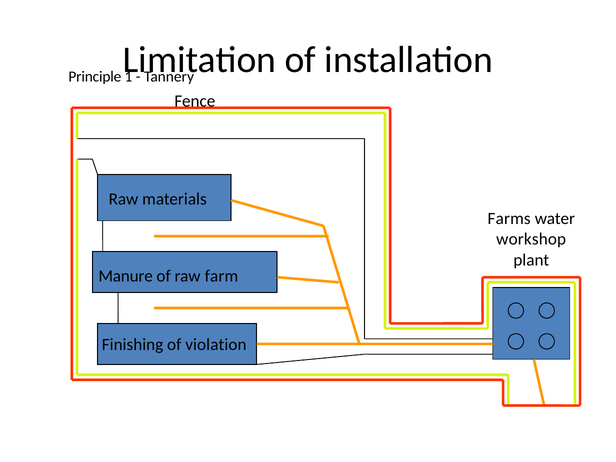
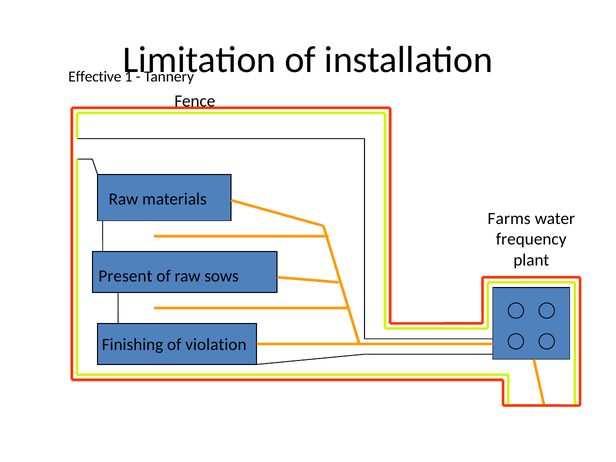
Principle: Principle -> Effective
workshop: workshop -> frequency
Manure: Manure -> Present
farm: farm -> sows
